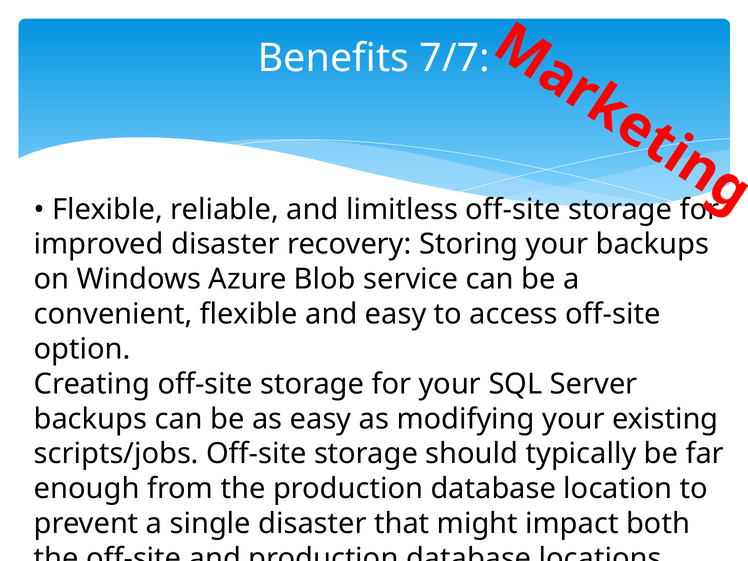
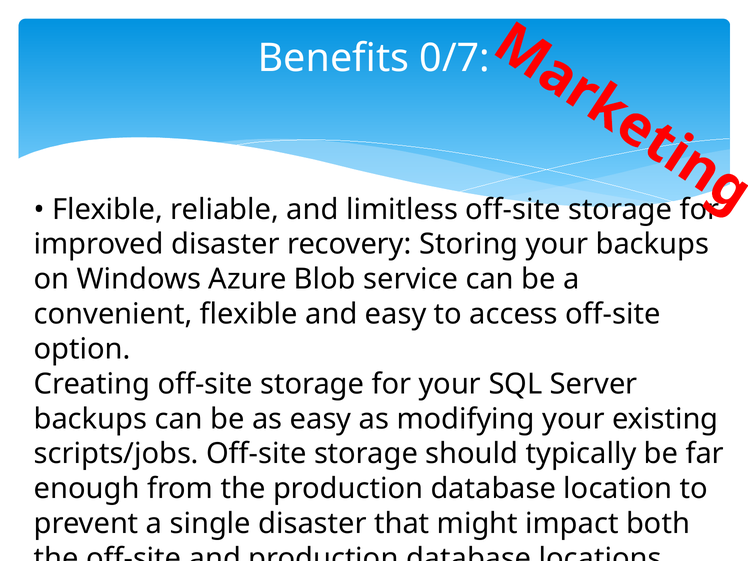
7/7: 7/7 -> 0/7
